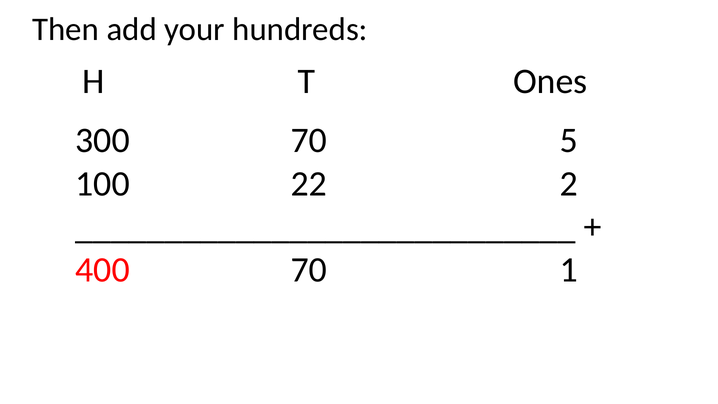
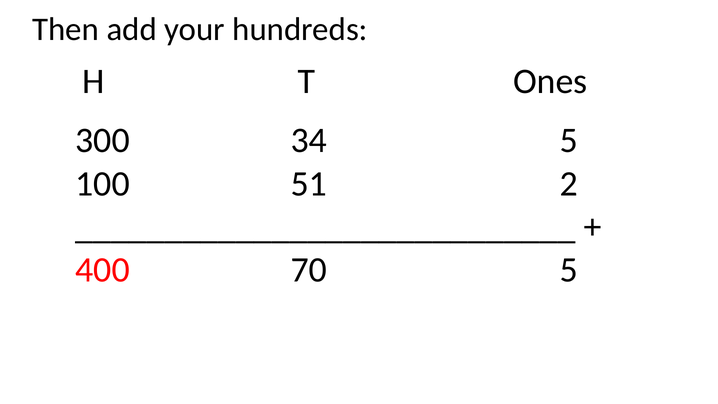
300 70: 70 -> 34
22: 22 -> 51
70 1: 1 -> 5
